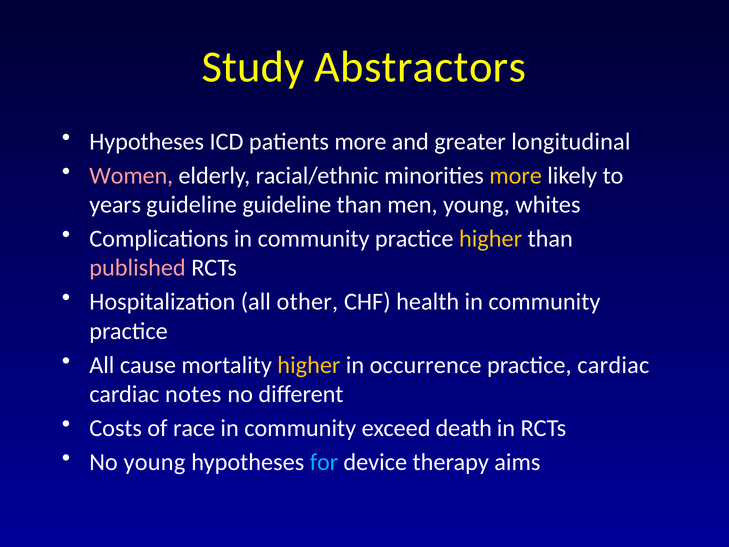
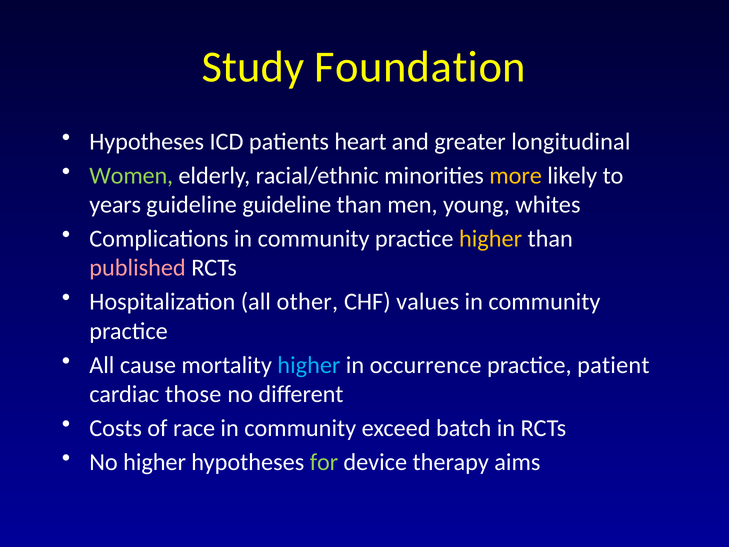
Abstractors: Abstractors -> Foundation
patients more: more -> heart
Women colour: pink -> light green
health: health -> values
higher at (309, 365) colour: yellow -> light blue
practice cardiac: cardiac -> patient
notes: notes -> those
death: death -> batch
No young: young -> higher
for colour: light blue -> light green
